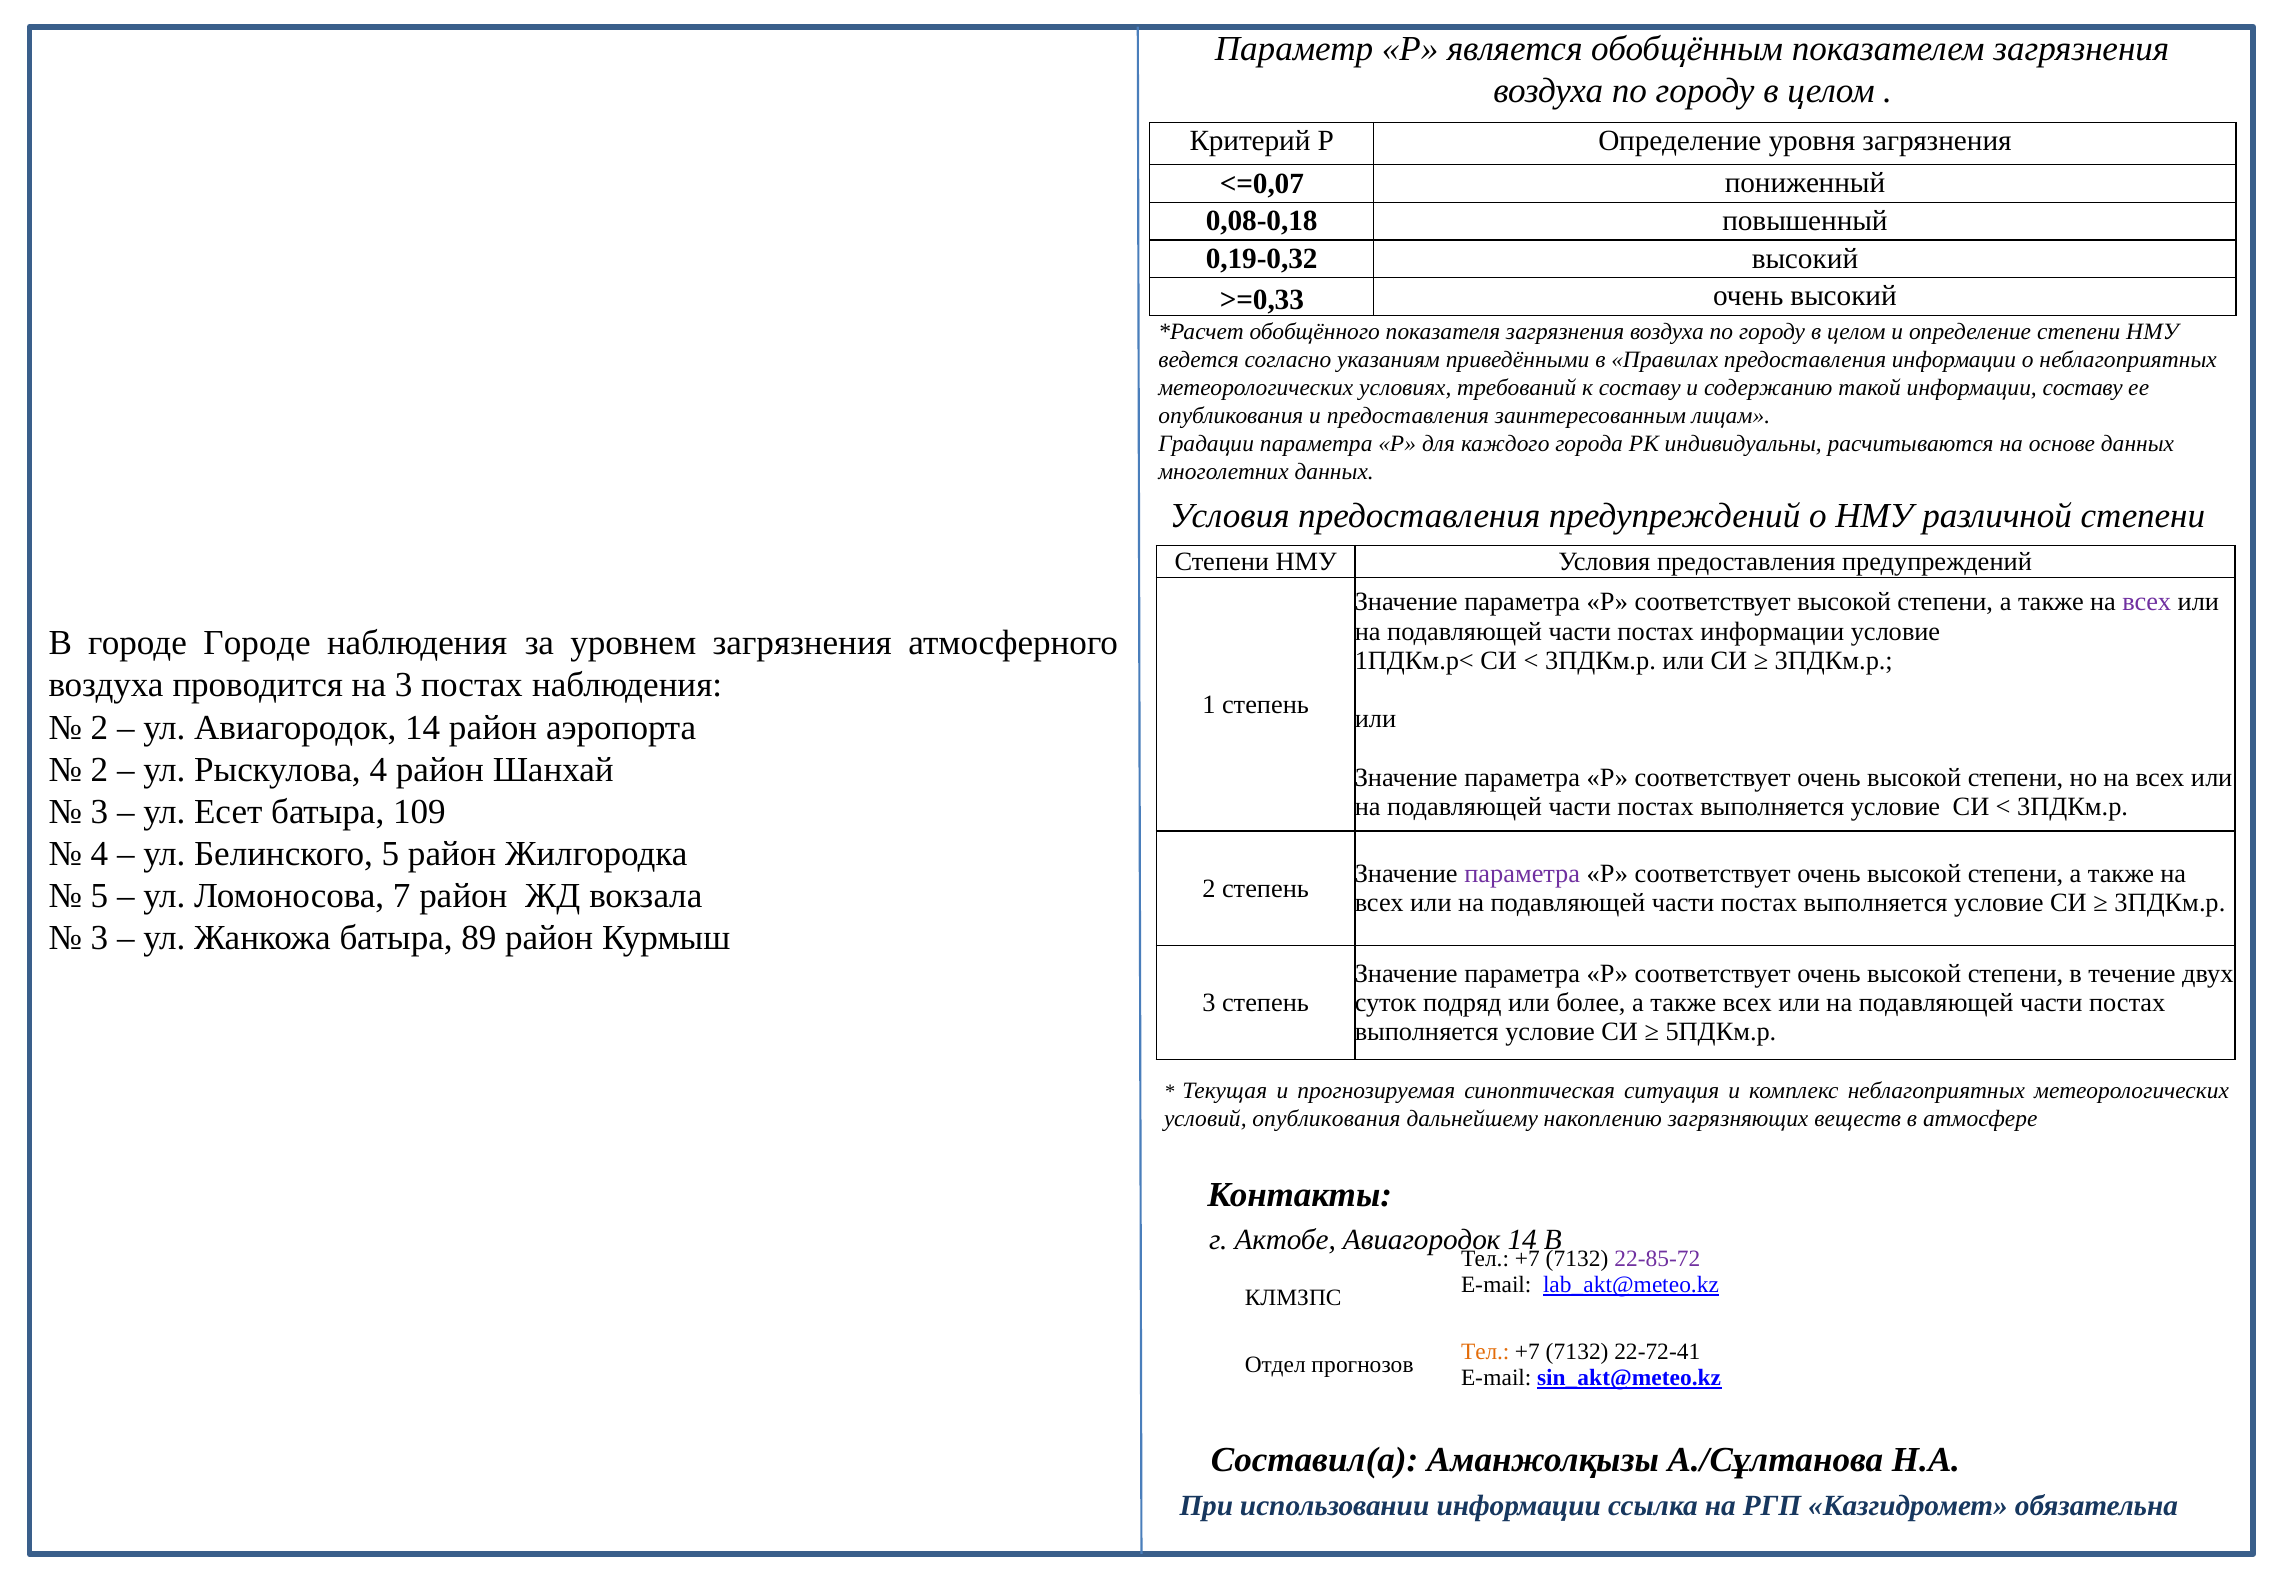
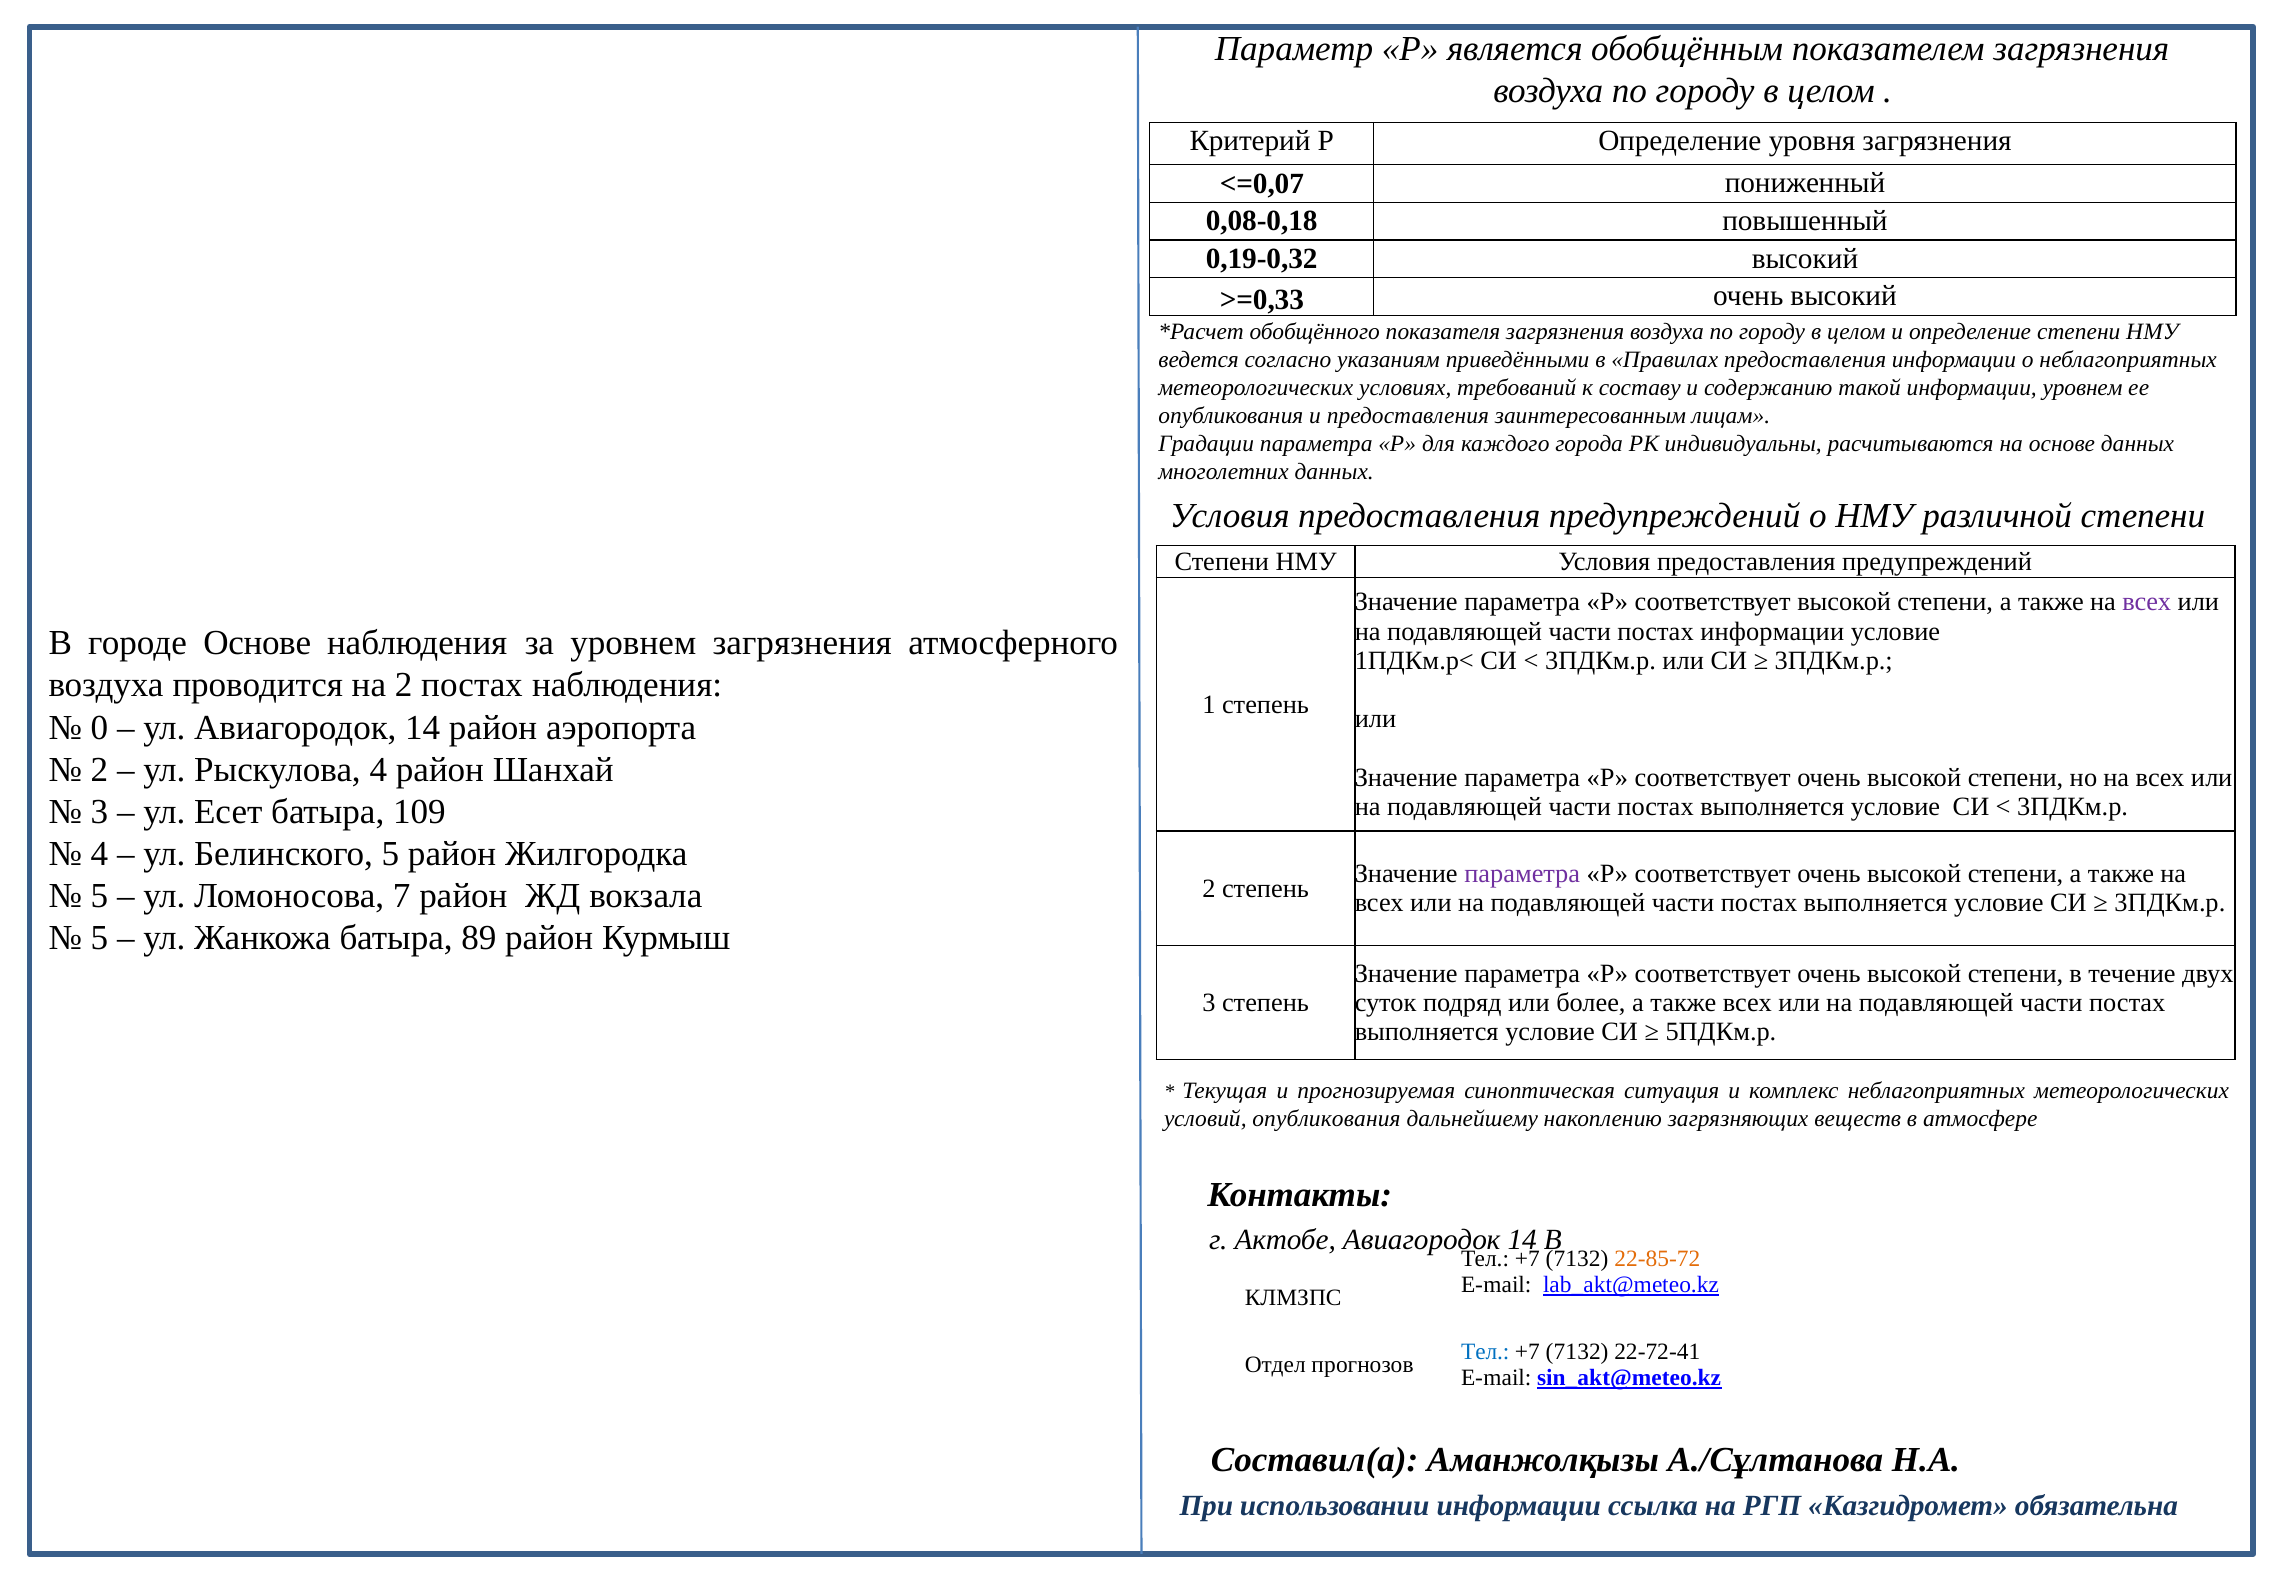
информации составу: составу -> уровнем
городе Городе: Городе -> Основе
на 3: 3 -> 2
2 at (99, 727): 2 -> 0
3 at (99, 938): 3 -> 5
22-85-72 colour: purple -> orange
Тел at (1485, 1351) colour: orange -> blue
